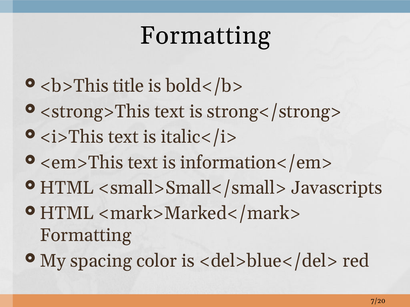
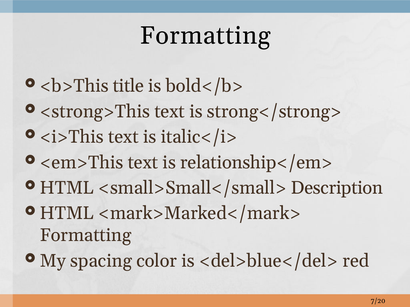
information</em>: information</em> -> relationship</em>
Javascripts: Javascripts -> Description
